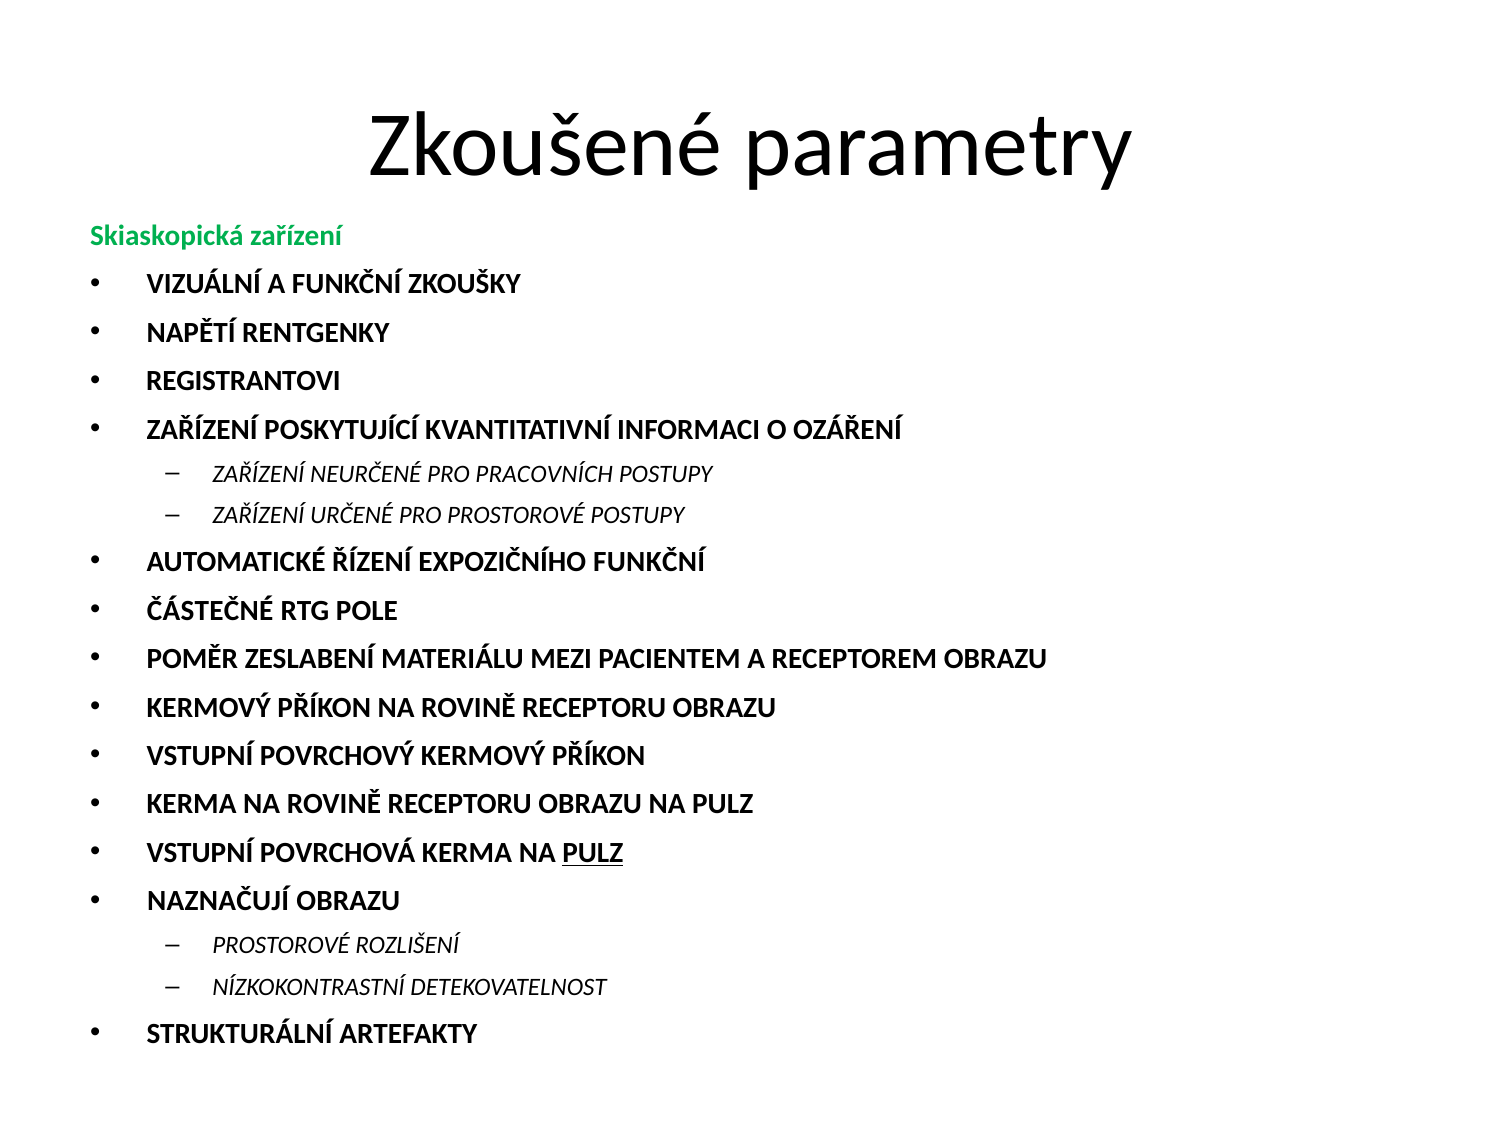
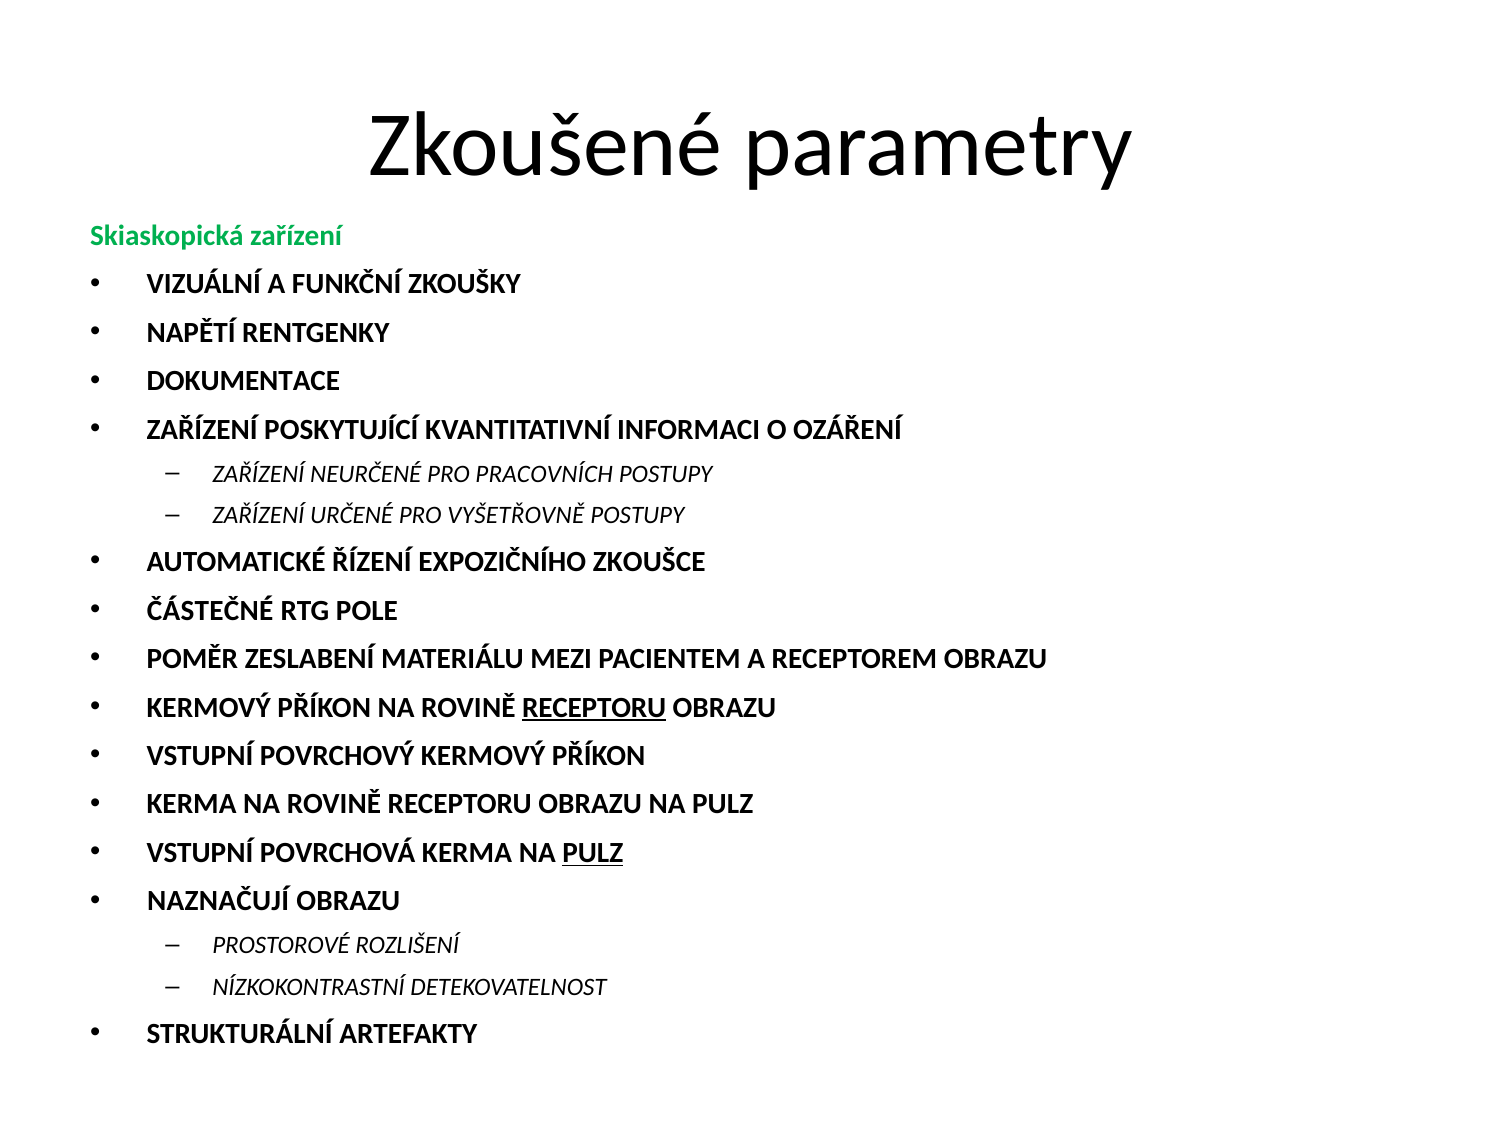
REGISTRANTOVI: REGISTRANTOVI -> DOKUMENTACE
PRO PROSTOROVÉ: PROSTOROVÉ -> VYŠETŘOVNĚ
EXPOZIČNÍHO FUNKČNÍ: FUNKČNÍ -> ZKOUŠCE
RECEPTORU at (594, 707) underline: none -> present
